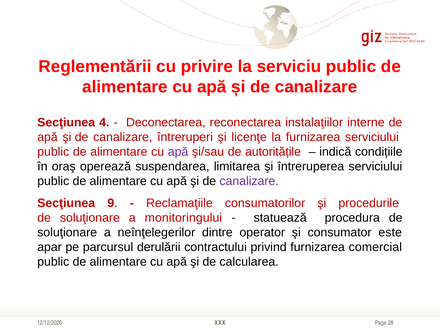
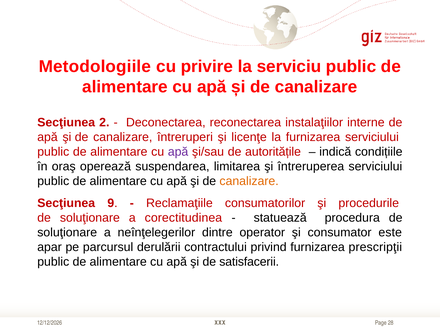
Reglementării: Reglementării -> Metodologiile
4: 4 -> 2
canalizare at (249, 181) colour: purple -> orange
monitoringului: monitoringului -> corectitudinea
comercial: comercial -> prescripţii
calcularea: calcularea -> satisfacerii
